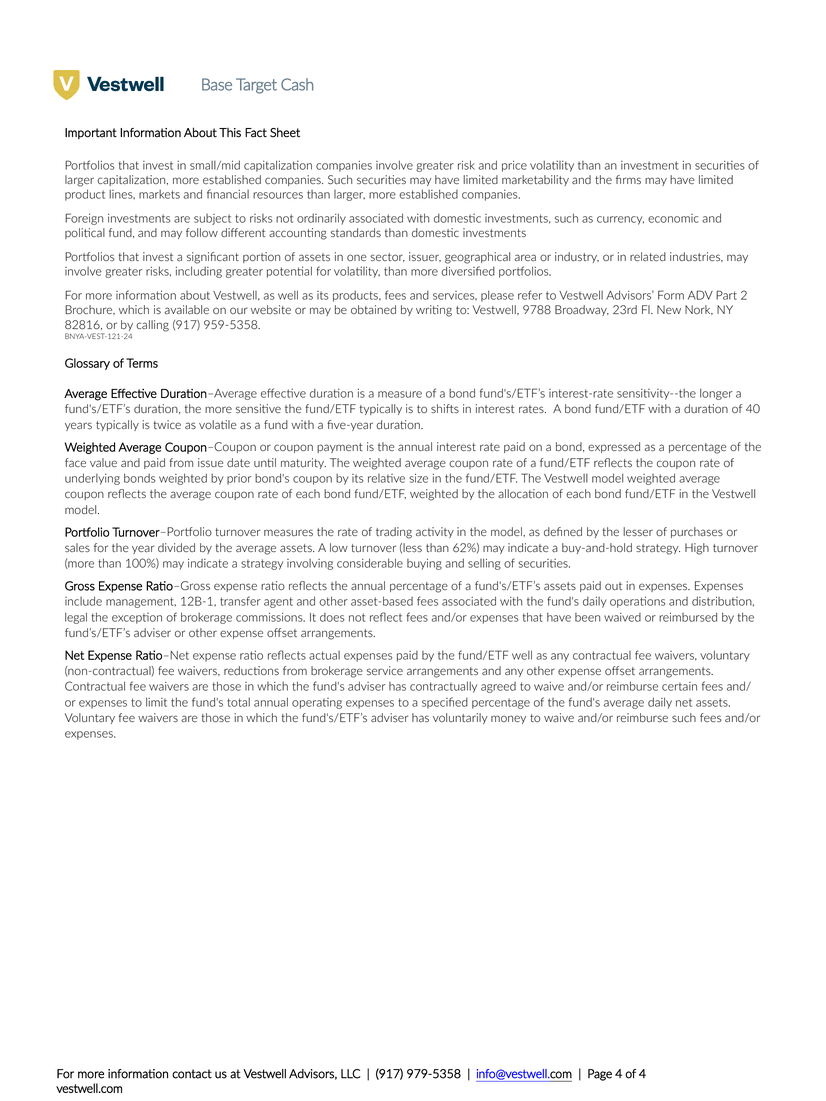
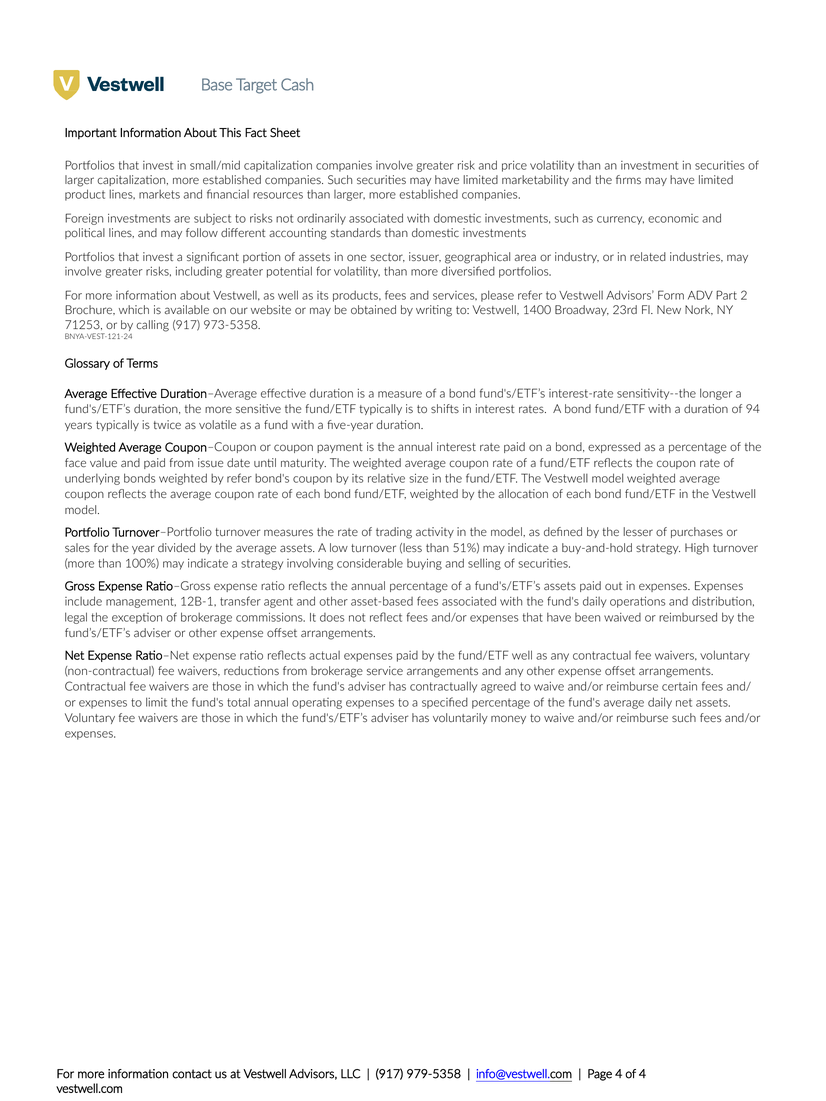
political fund: fund -> lines
9788: 9788 -> 1400
82816: 82816 -> 71253
959-5358: 959-5358 -> 973-5358
40: 40 -> 94
by prior: prior -> refer
62%: 62% -> 51%
